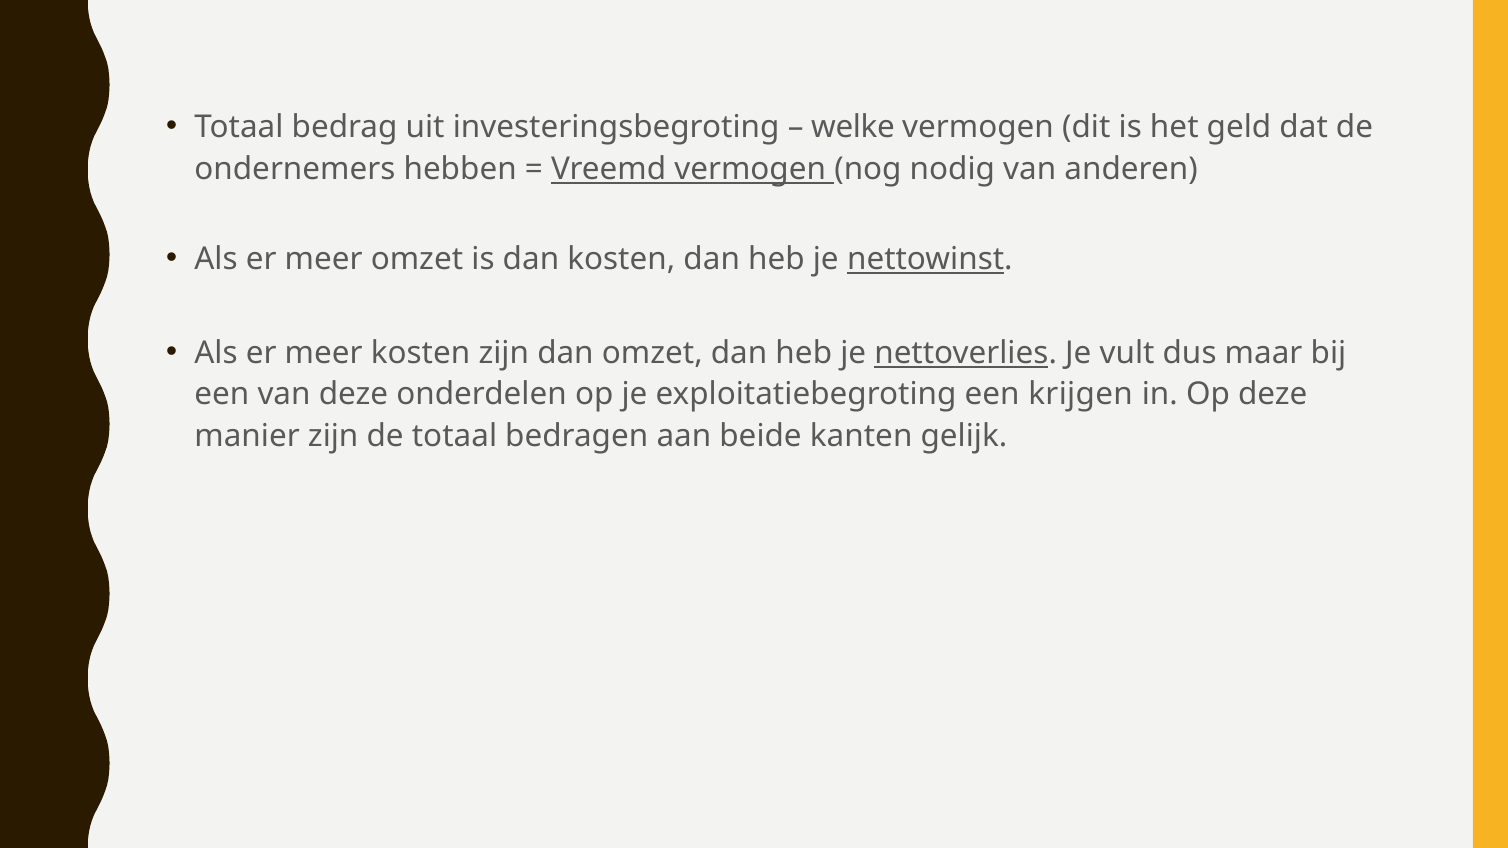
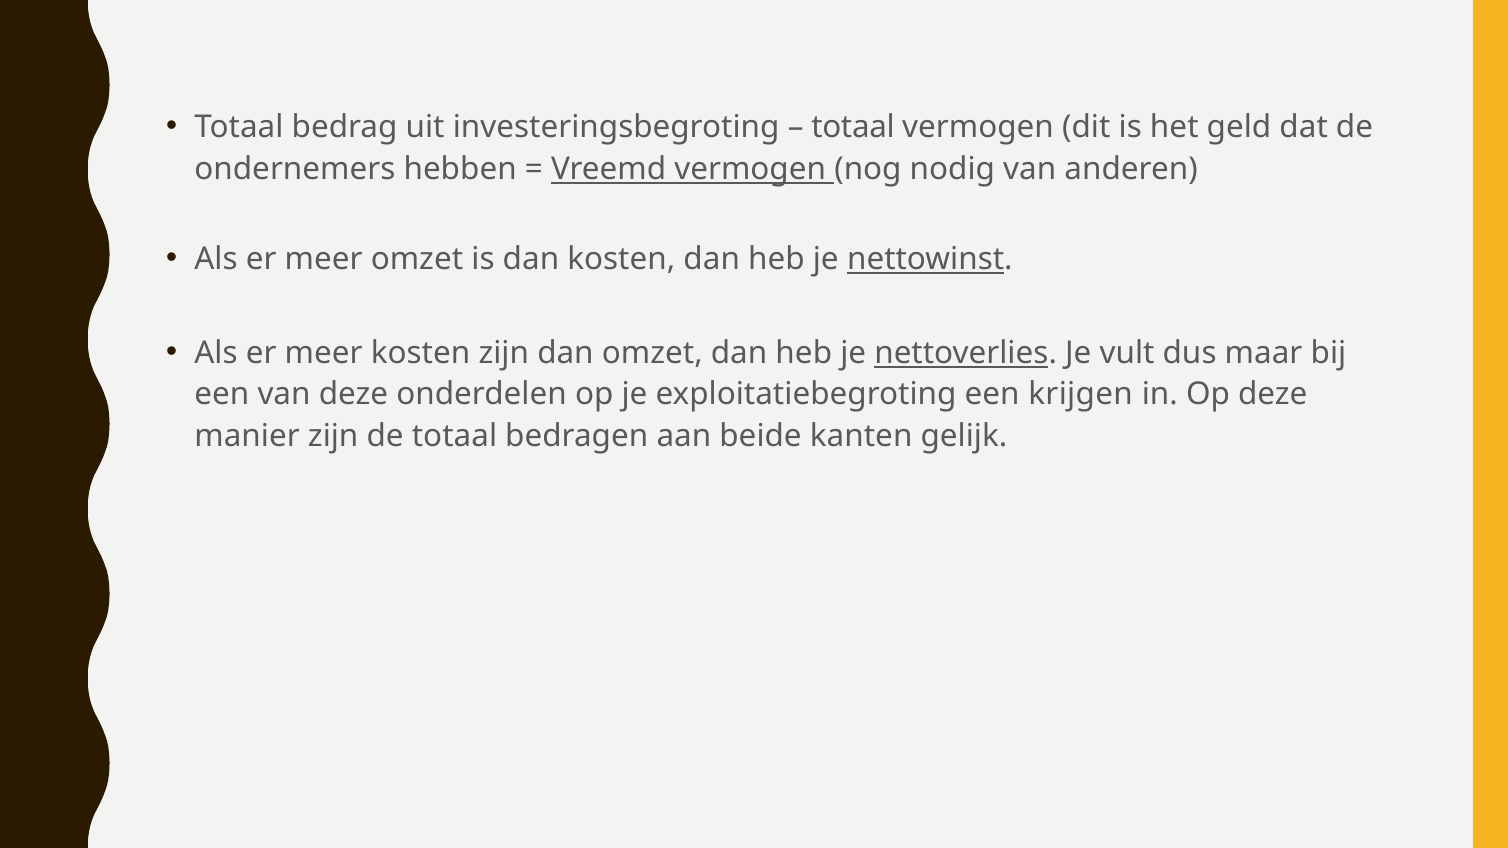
welke at (853, 127): welke -> totaal
